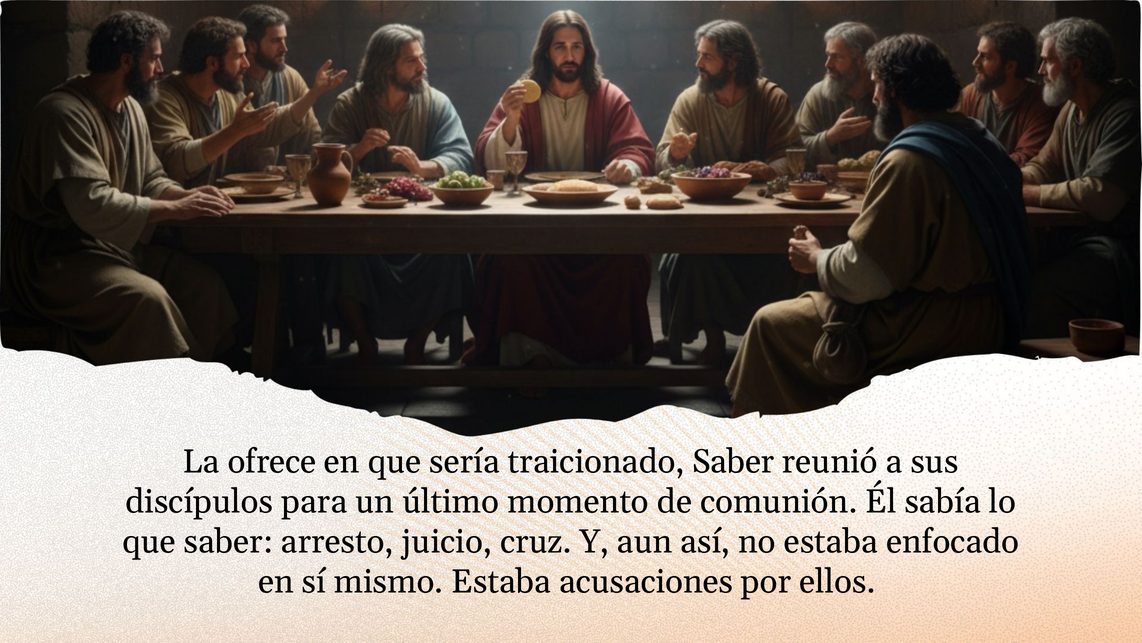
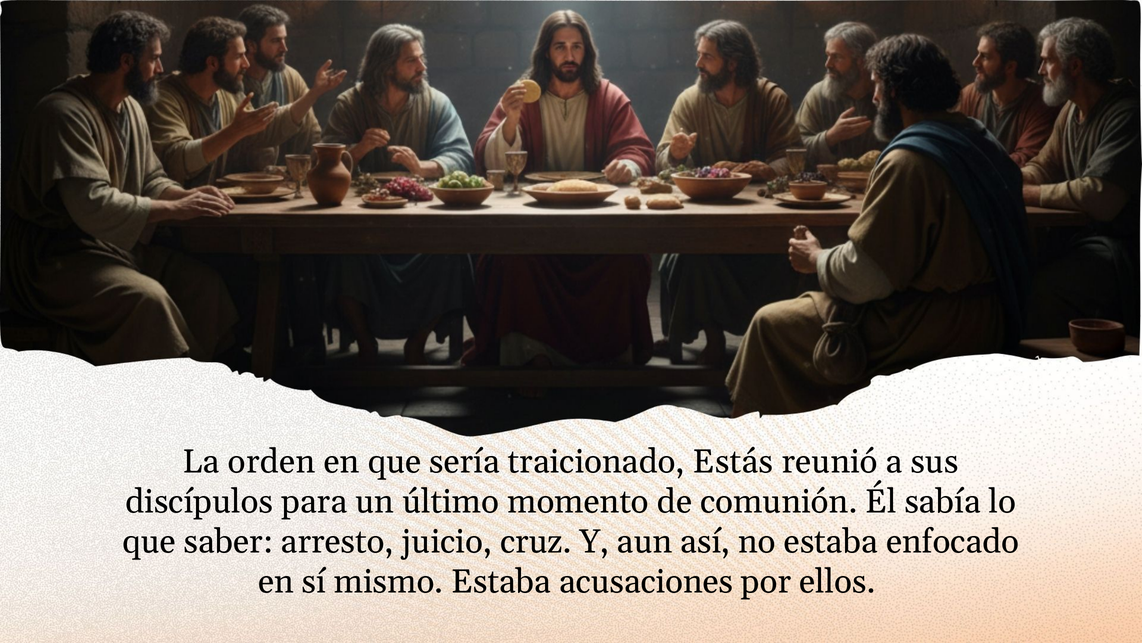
ofrece: ofrece -> orden
traicionado Saber: Saber -> Estás
